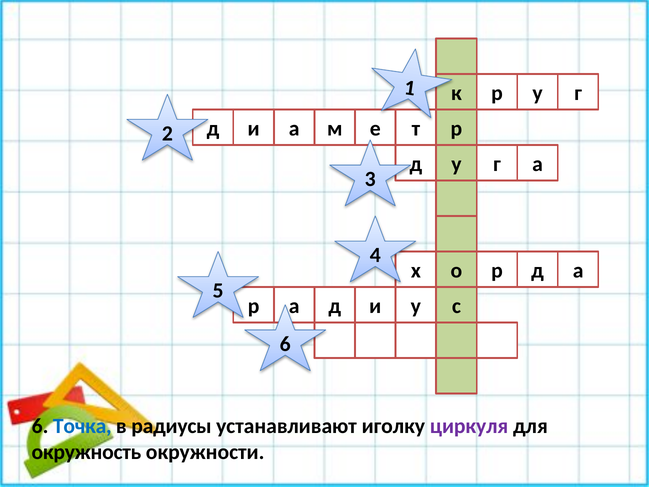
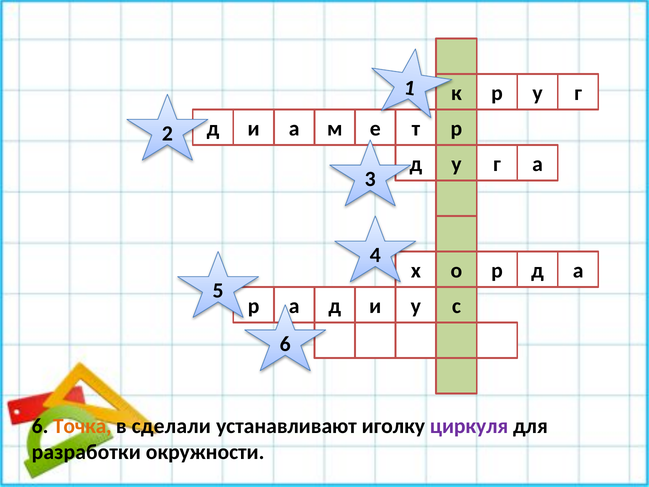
Точка colour: blue -> orange
радиусы: радиусы -> сделали
окружность: окружность -> разработки
